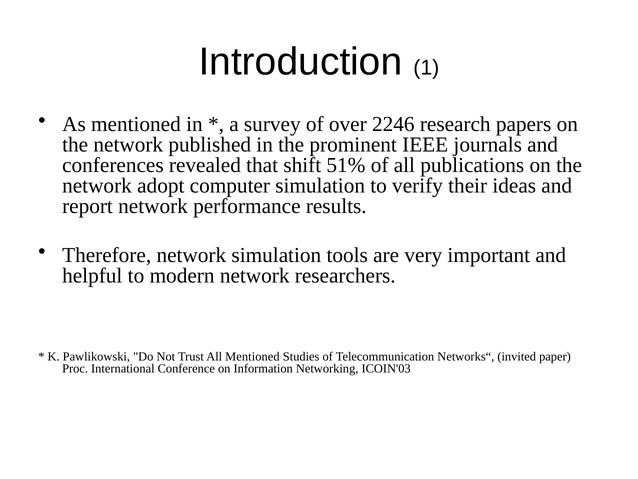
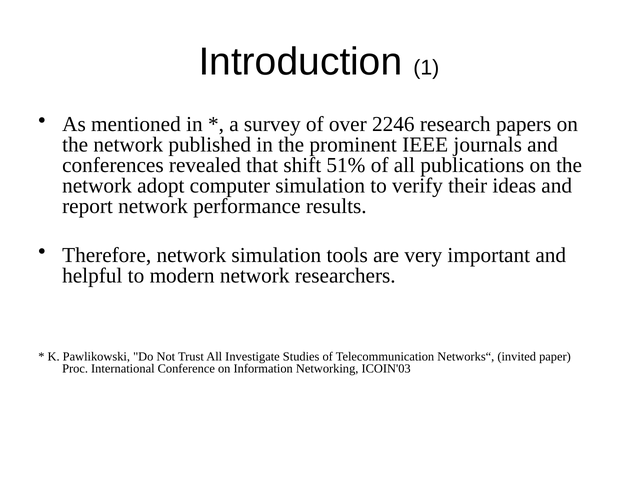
All Mentioned: Mentioned -> Investigate
